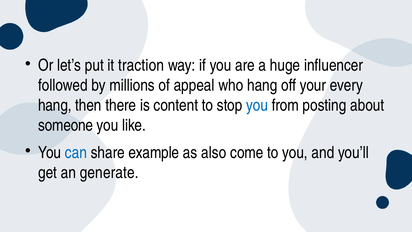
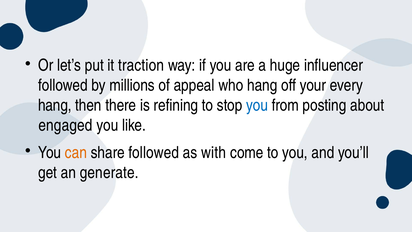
content: content -> refining
someone: someone -> engaged
can colour: blue -> orange
share example: example -> followed
also: also -> with
